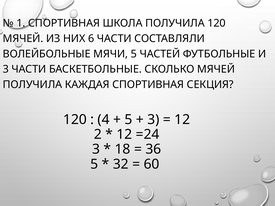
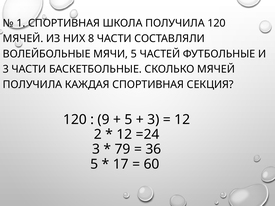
6: 6 -> 8
4: 4 -> 9
18: 18 -> 79
32: 32 -> 17
